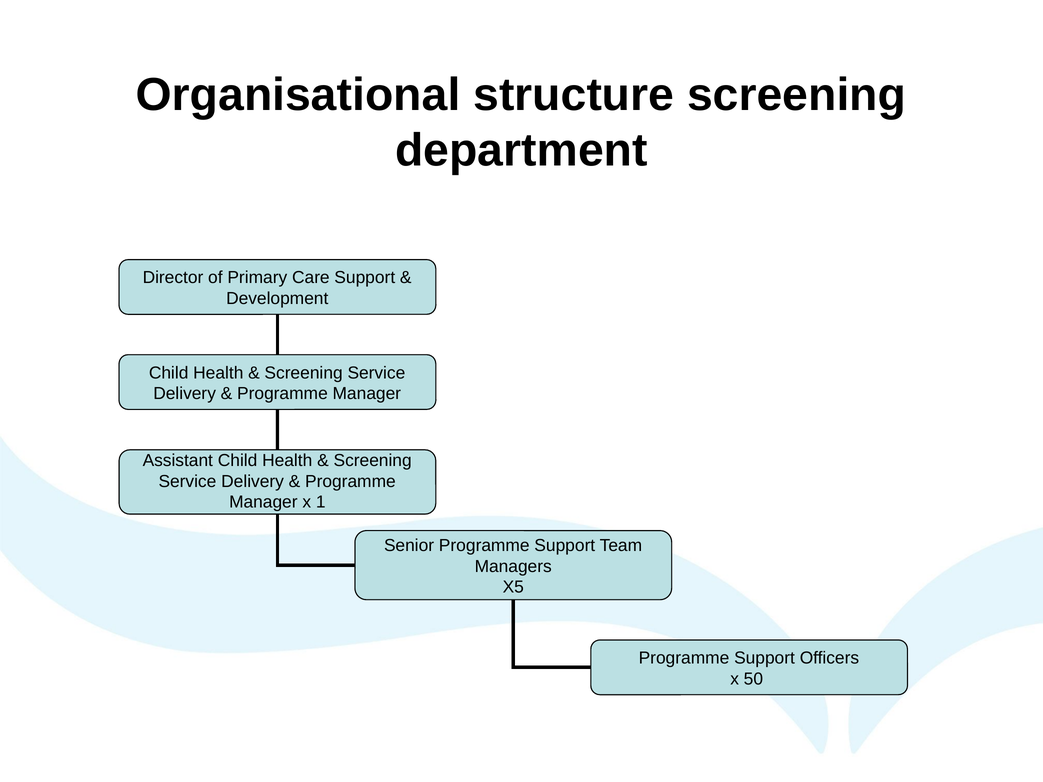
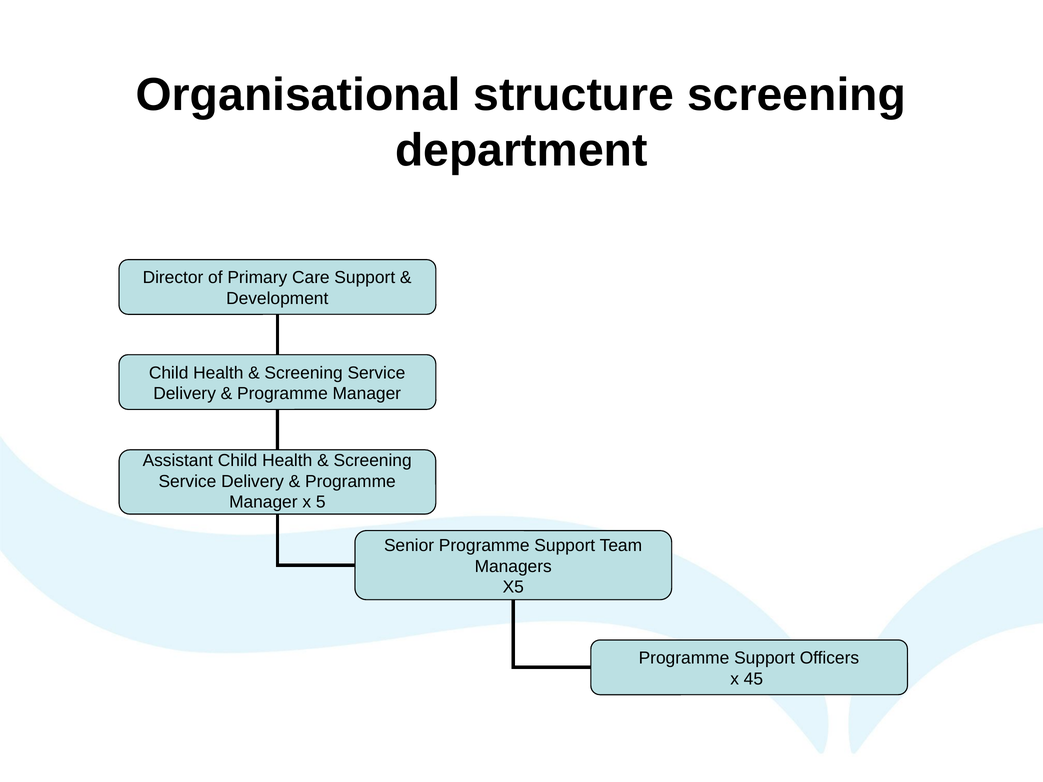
1: 1 -> 5
50: 50 -> 45
